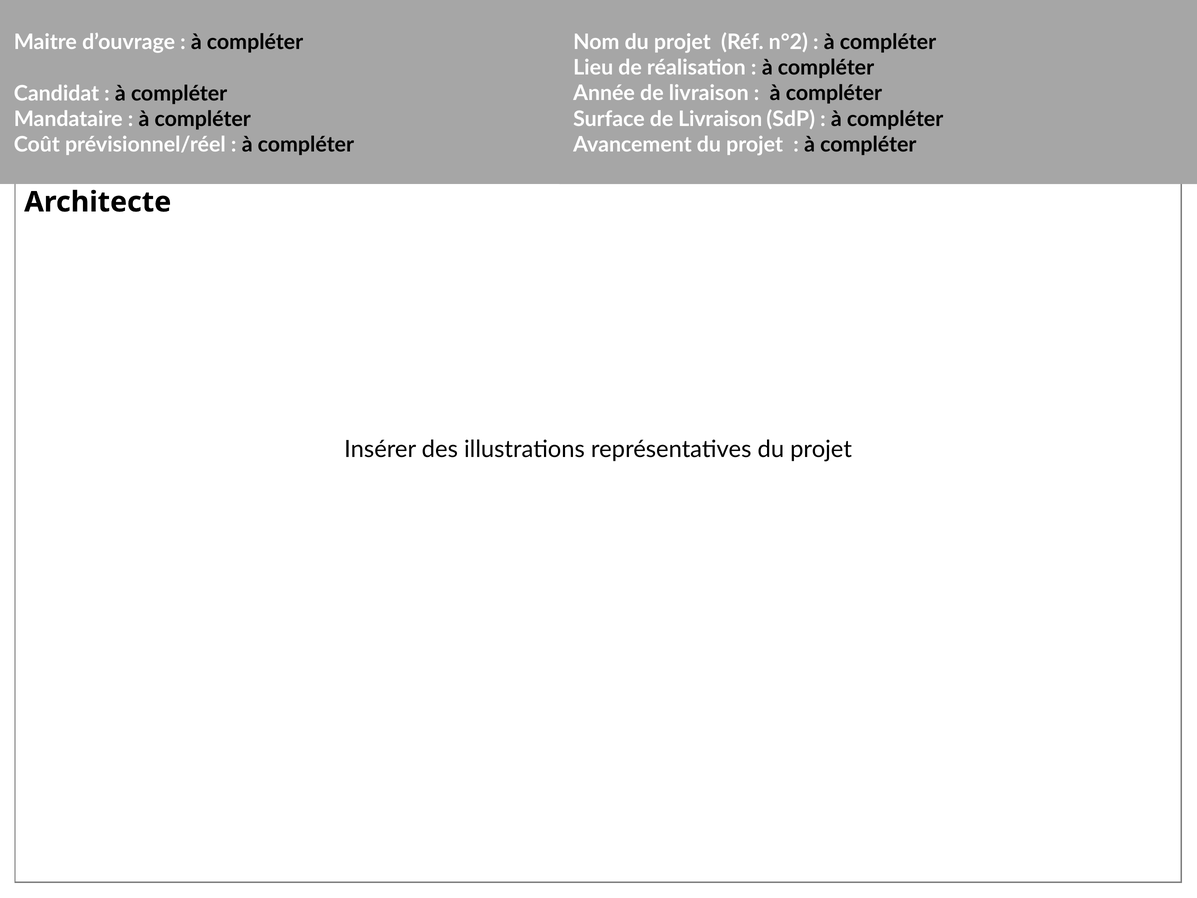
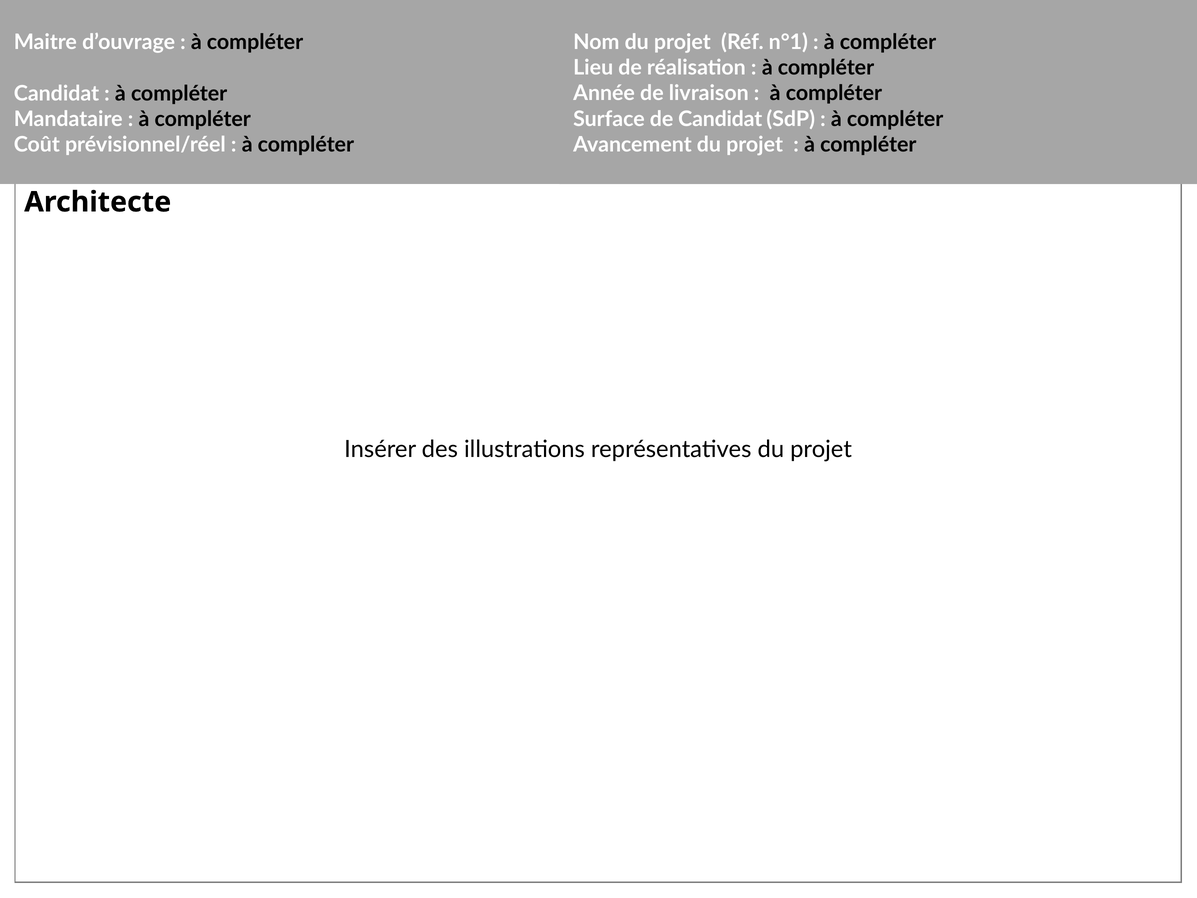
n°2: n°2 -> n°1
Surface de Livraison: Livraison -> Candidat
